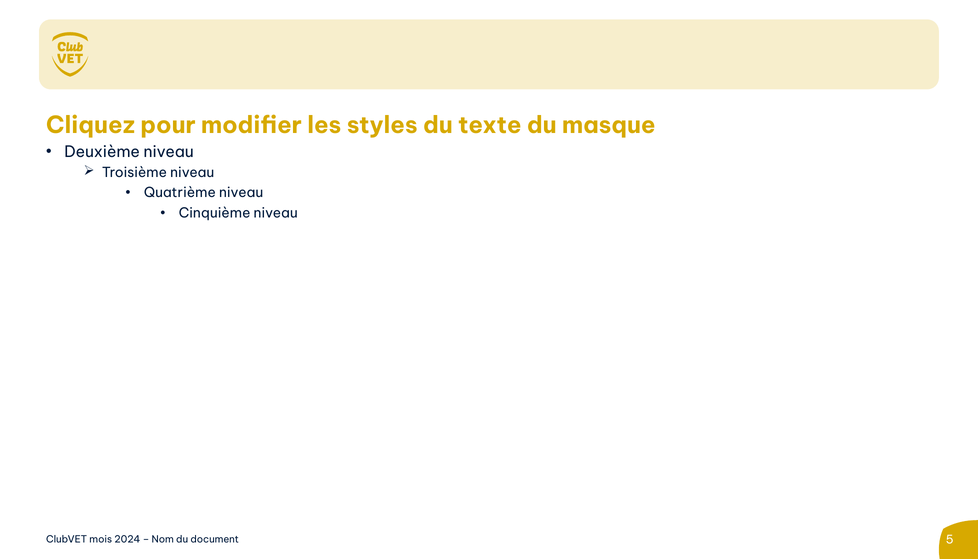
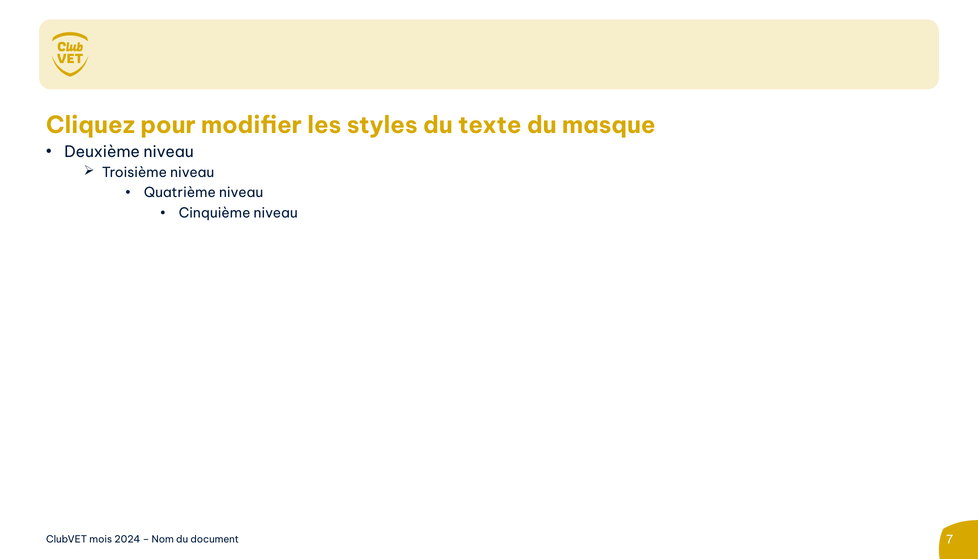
5: 5 -> 7
